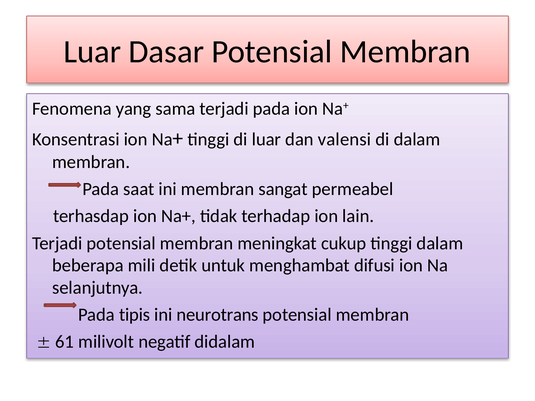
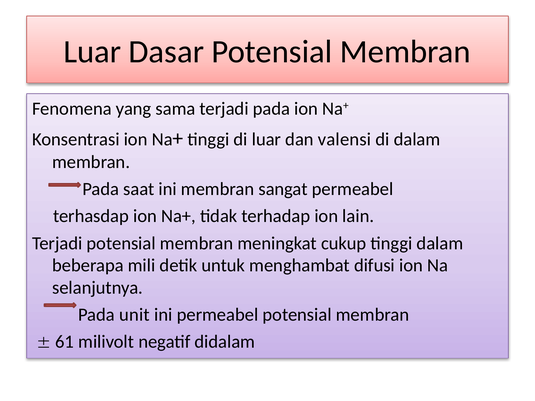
tipis: tipis -> unit
ini neurotrans: neurotrans -> permeabel
